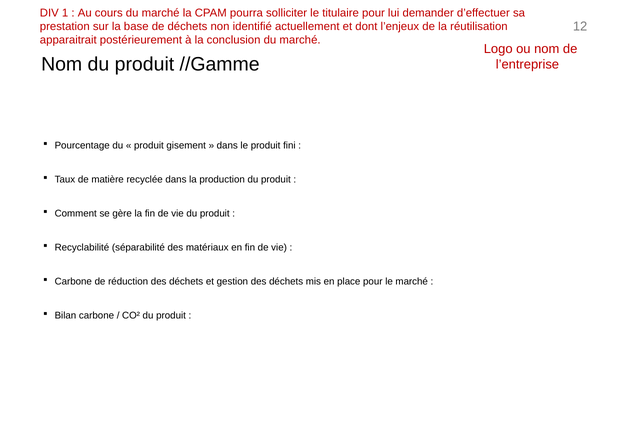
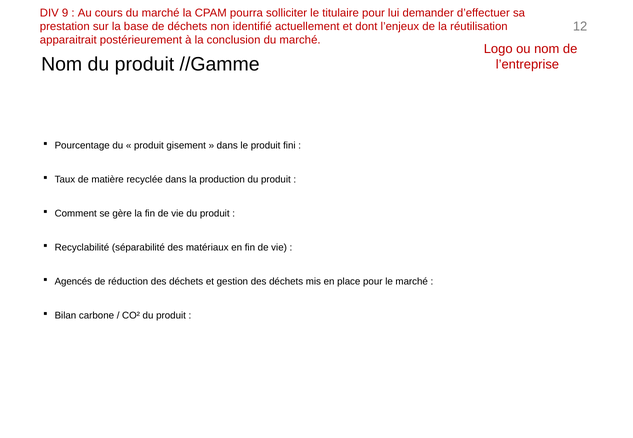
1: 1 -> 9
Carbone at (73, 282): Carbone -> Agencés
